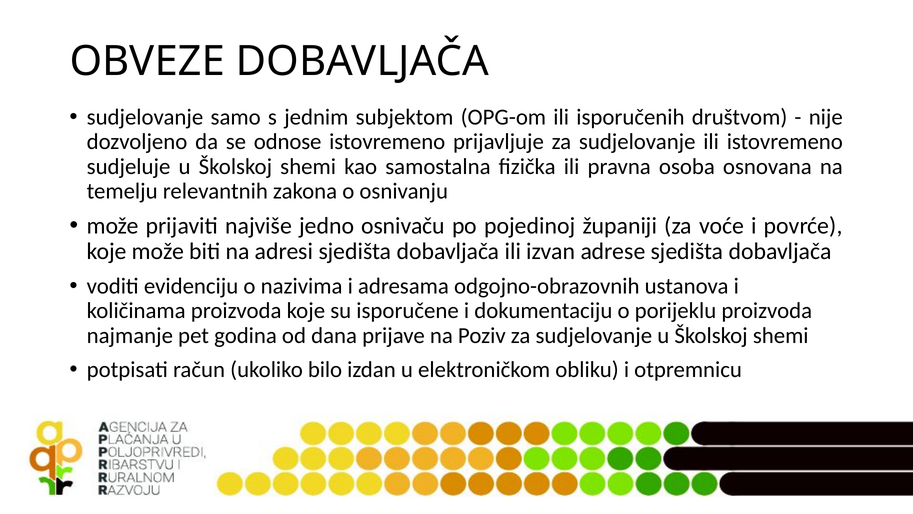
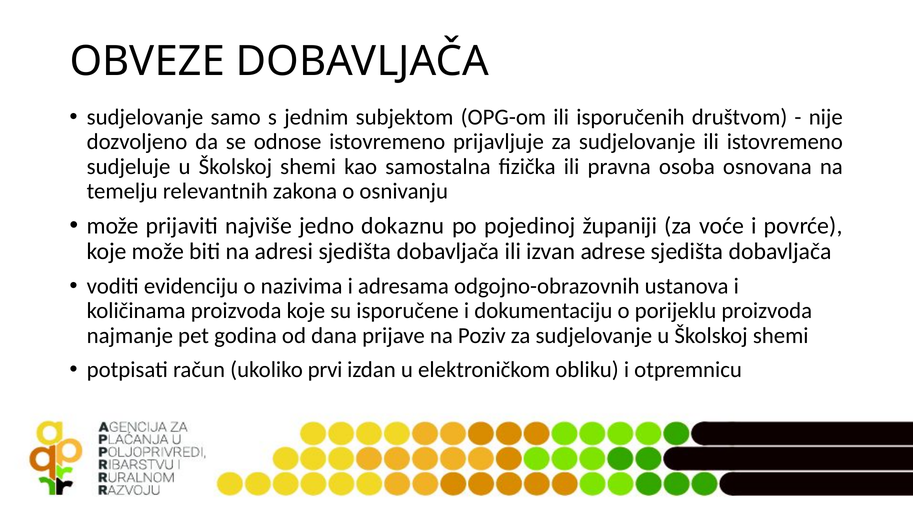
osnivaču: osnivaču -> dokaznu
bilo: bilo -> prvi
